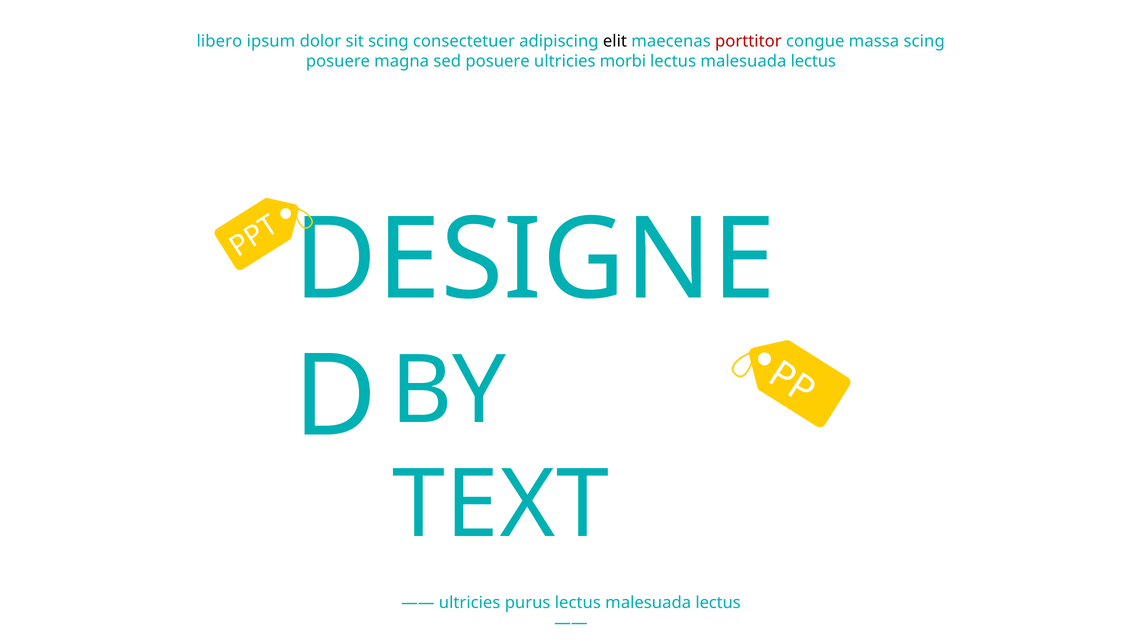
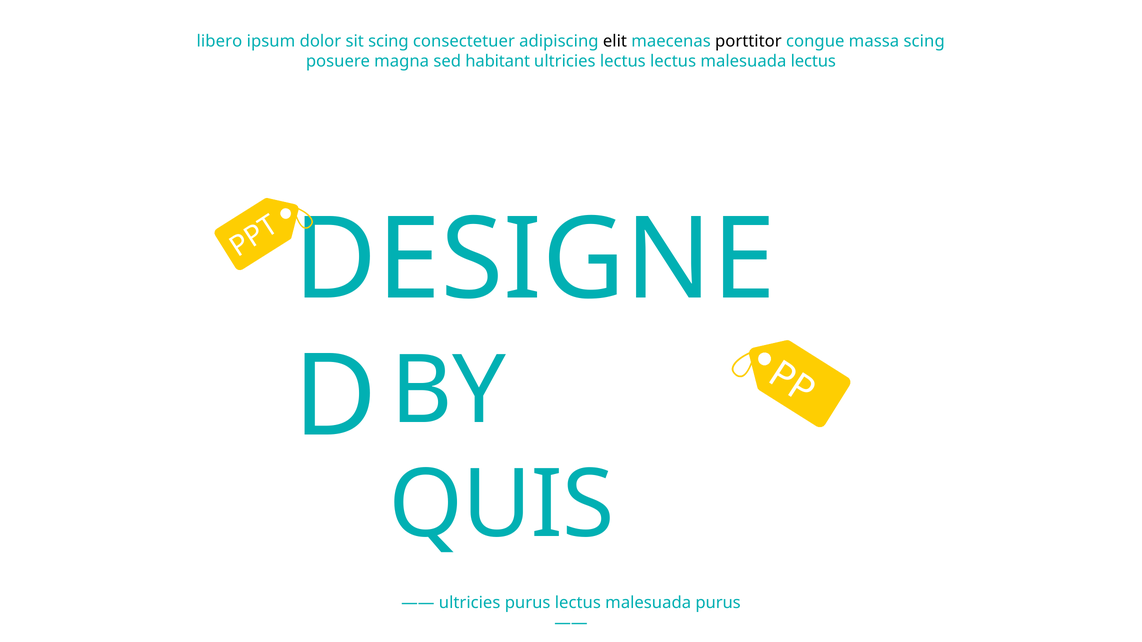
porttitor colour: red -> black
sed posuere: posuere -> habitant
ultricies morbi: morbi -> lectus
TEXT: TEXT -> QUIS
purus lectus malesuada lectus: lectus -> purus
